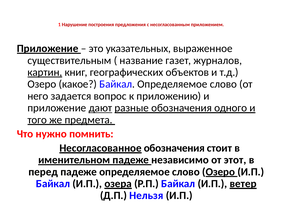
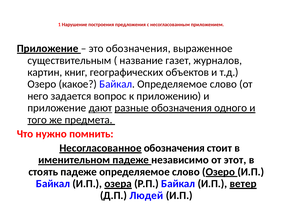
это указательных: указательных -> обозначения
картин underline: present -> none
перед: перед -> стоять
Нельзя: Нельзя -> Людей
